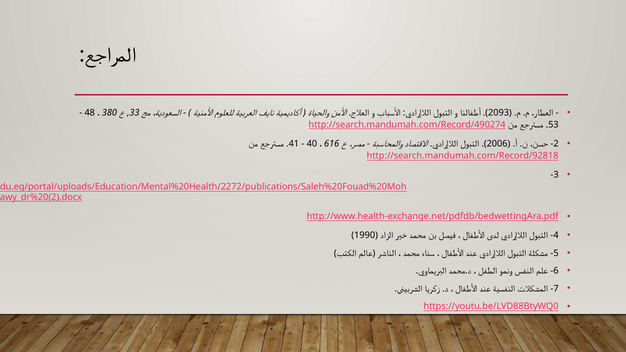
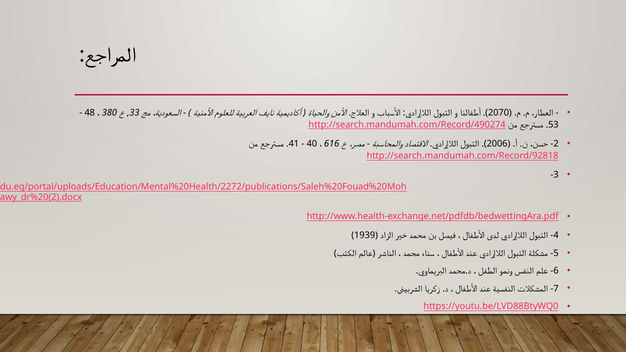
2093: 2093 -> 2070
1990: 1990 -> 1939
